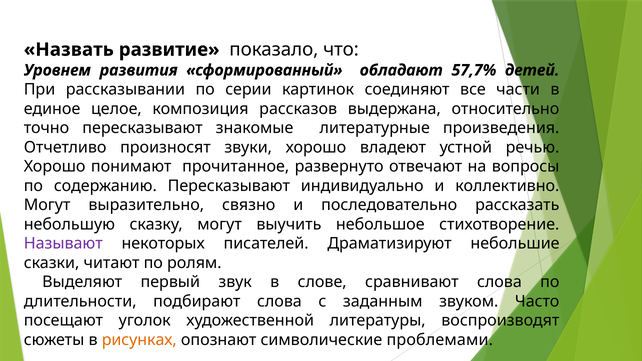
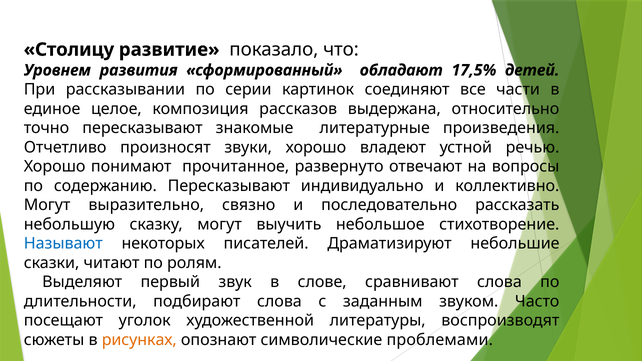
Назвать: Назвать -> Столицу
57,7%: 57,7% -> 17,5%
Называют colour: purple -> blue
